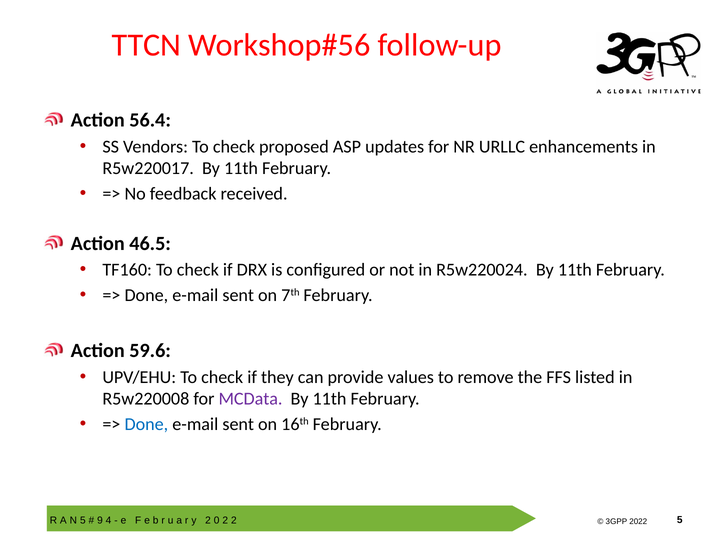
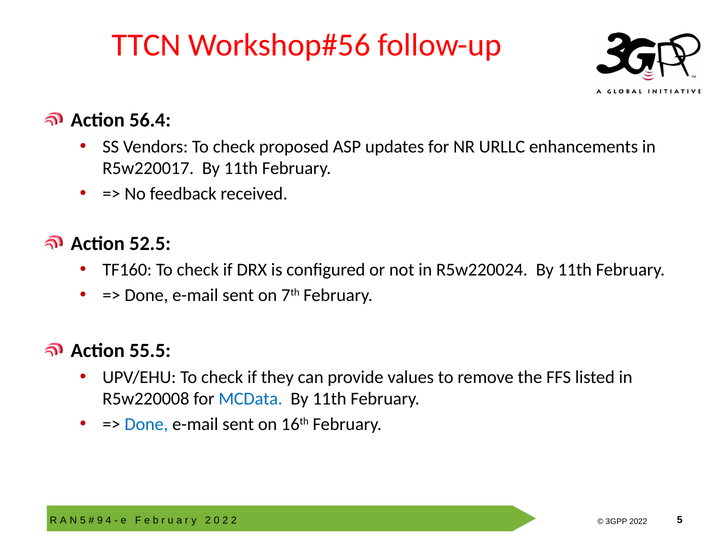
46.5: 46.5 -> 52.5
59.6: 59.6 -> 55.5
MCData colour: purple -> blue
